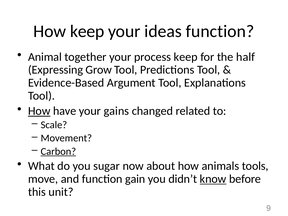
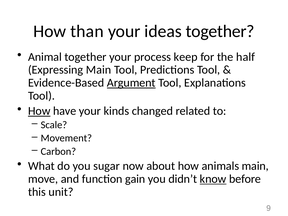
How keep: keep -> than
ideas function: function -> together
Expressing Grow: Grow -> Main
Argument underline: none -> present
gains: gains -> kinds
Carbon underline: present -> none
animals tools: tools -> main
